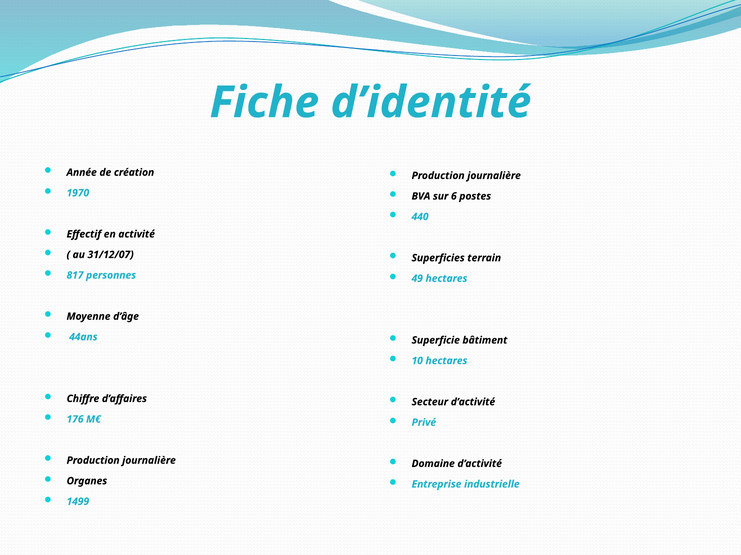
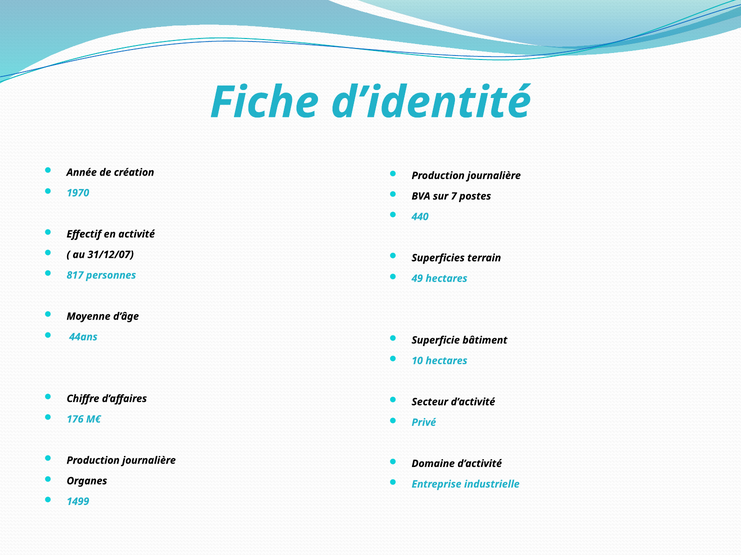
6: 6 -> 7
